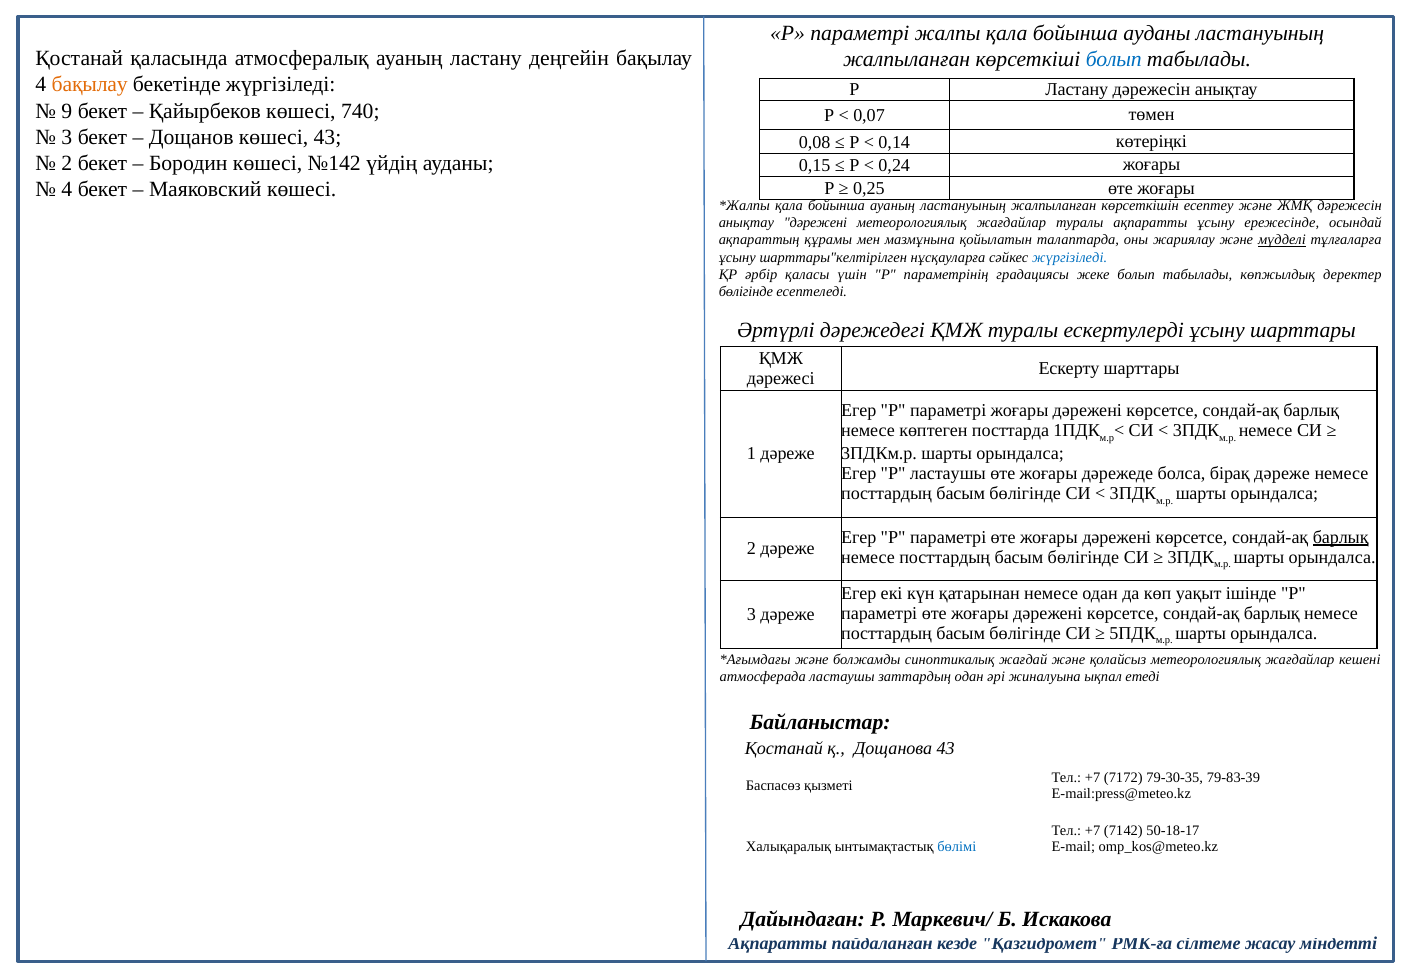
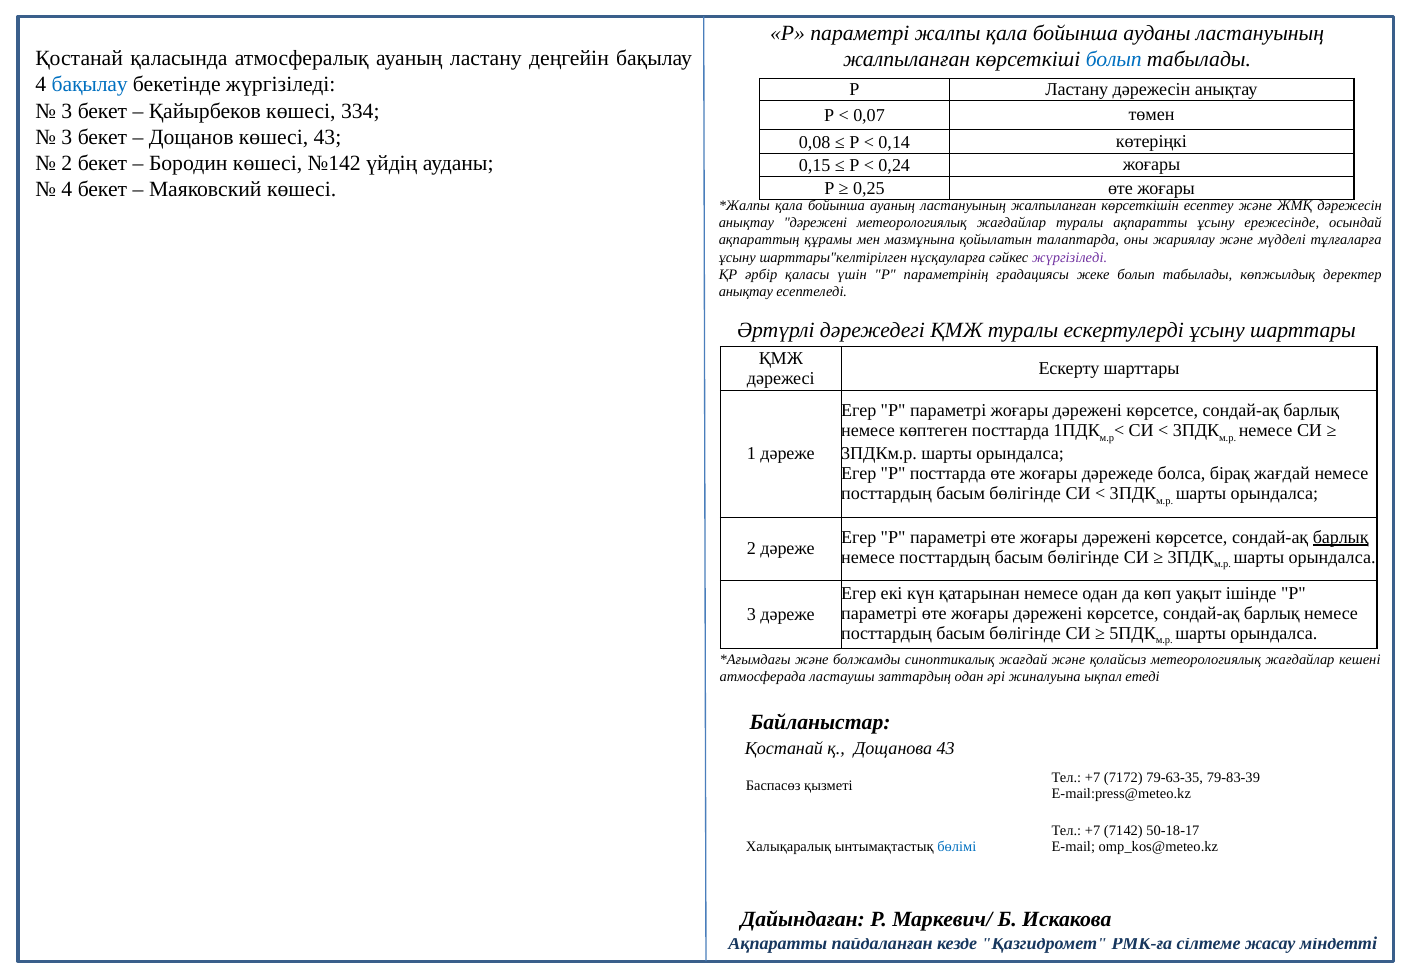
бақылау at (90, 85) colour: orange -> blue
9 at (67, 111): 9 -> 3
740: 740 -> 334
мүдделі underline: present -> none
жүргізіледі at (1070, 257) colour: blue -> purple
бөлігінде at (746, 292): бөлігінде -> анықтау
P ластаушы: ластаушы -> посттарда
бірақ дәреже: дәреже -> жағдай
79-30-35: 79-30-35 -> 79-63-35
